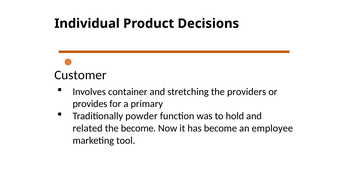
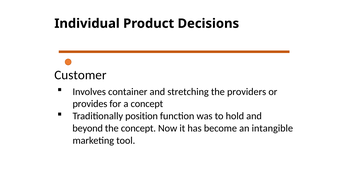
a primary: primary -> concept
powder: powder -> position
related: related -> beyond
the become: become -> concept
employee: employee -> intangible
